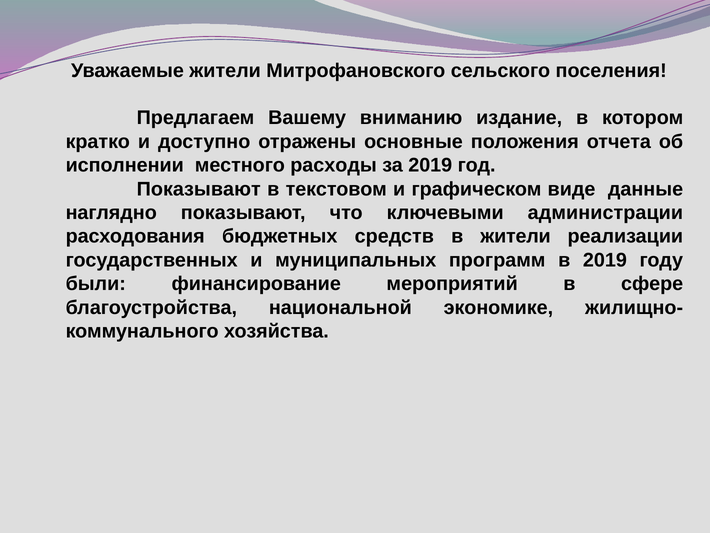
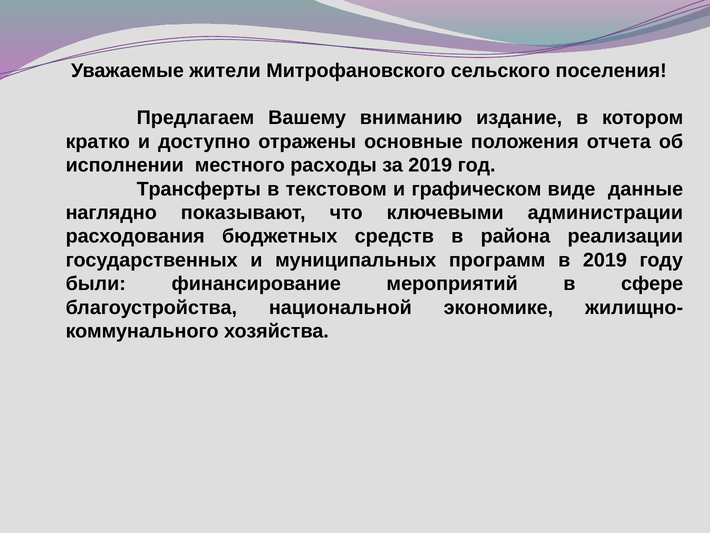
Показывают at (199, 189): Показывают -> Трансферты
в жители: жители -> района
